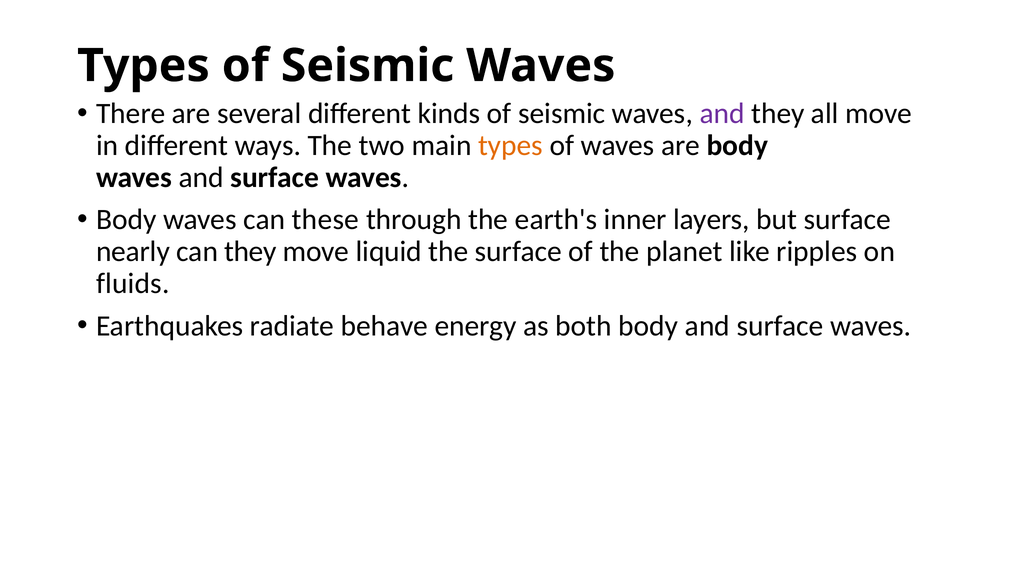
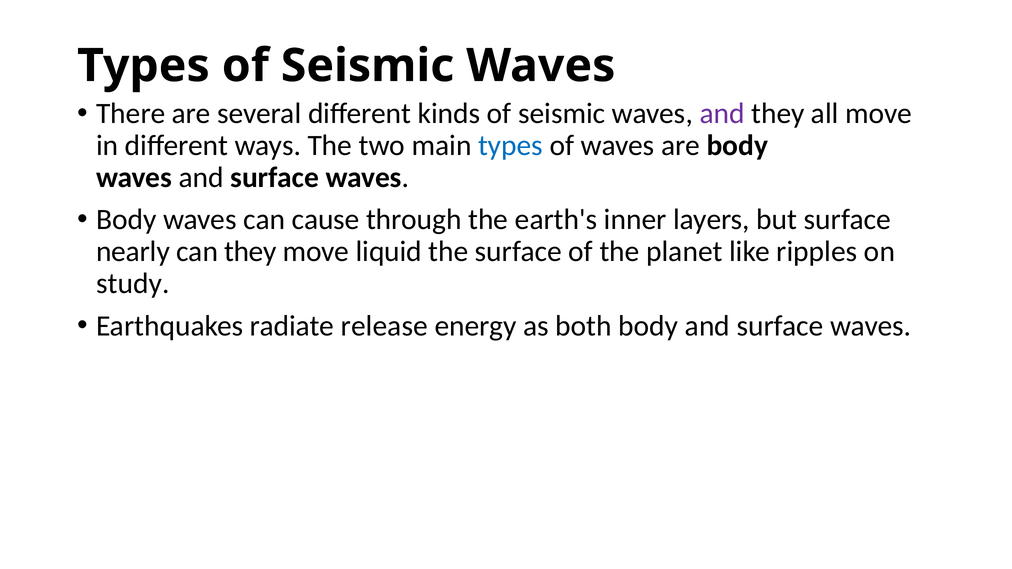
types at (511, 145) colour: orange -> blue
these: these -> cause
fluids: fluids -> study
behave: behave -> release
